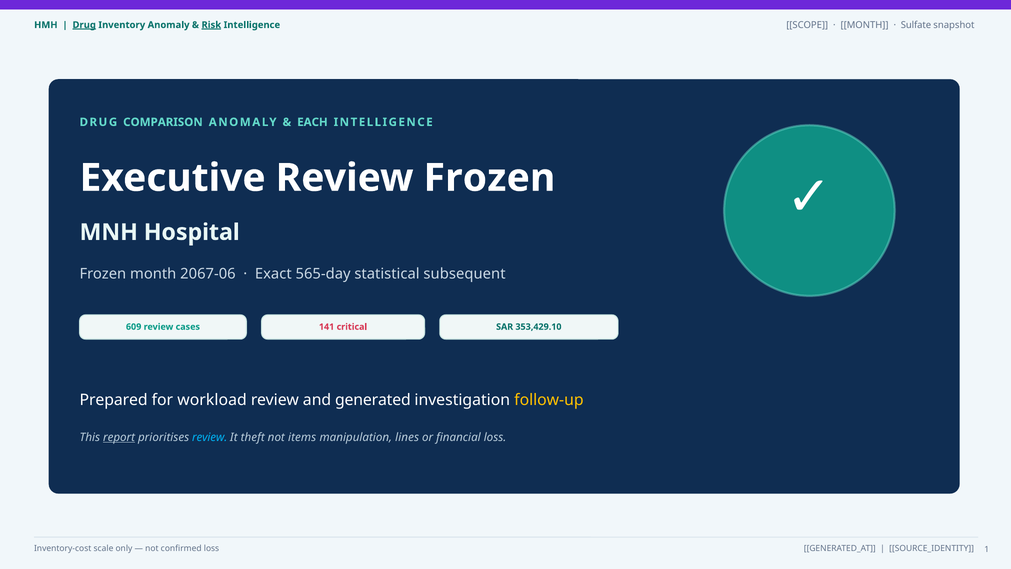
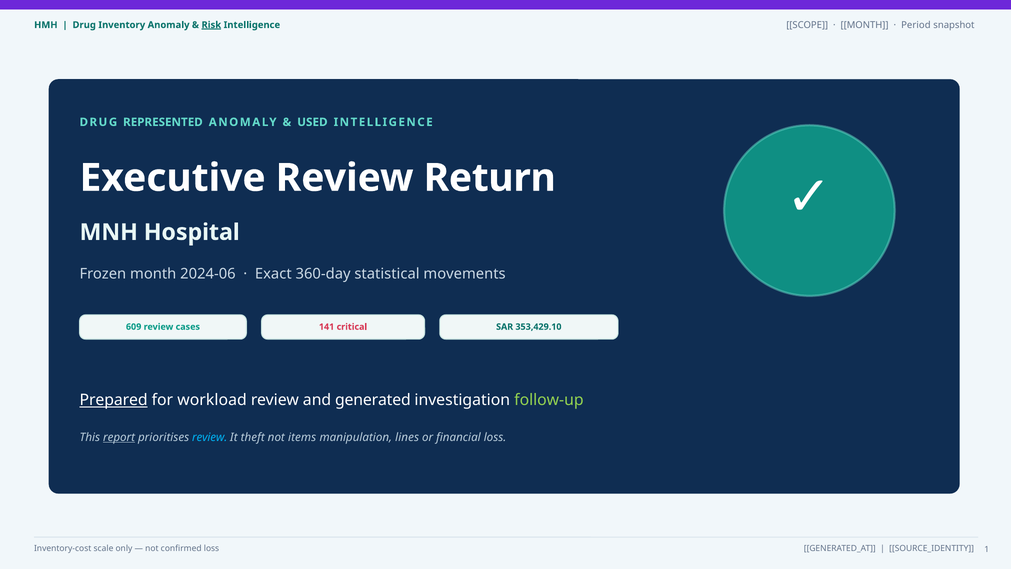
Drug at (84, 25) underline: present -> none
Sulfate: Sulfate -> Period
COMPARISON: COMPARISON -> REPRESENTED
EACH: EACH -> USED
Review Frozen: Frozen -> Return
2067-06: 2067-06 -> 2024-06
565-day: 565-day -> 360-day
subsequent: subsequent -> movements
Prepared underline: none -> present
follow-up colour: yellow -> light green
